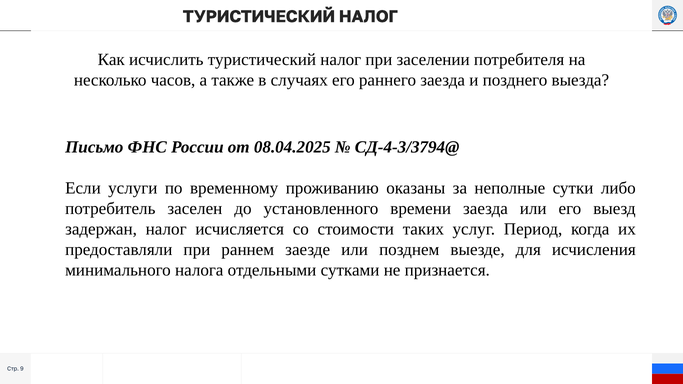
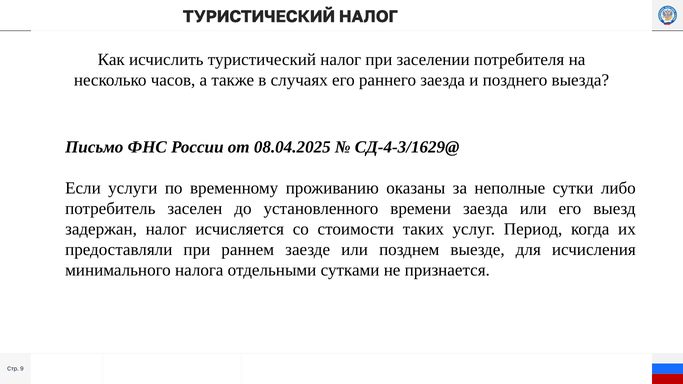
СД-4-3/3794@: СД-4-3/3794@ -> СД-4-3/1629@
